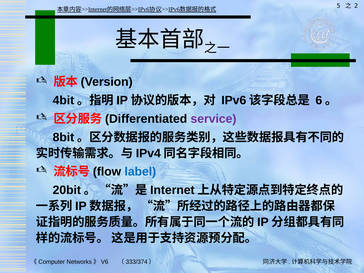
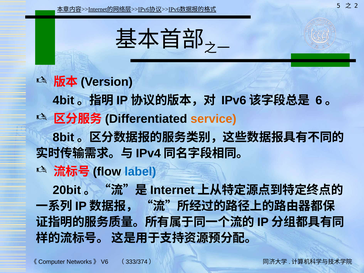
service colour: purple -> orange
